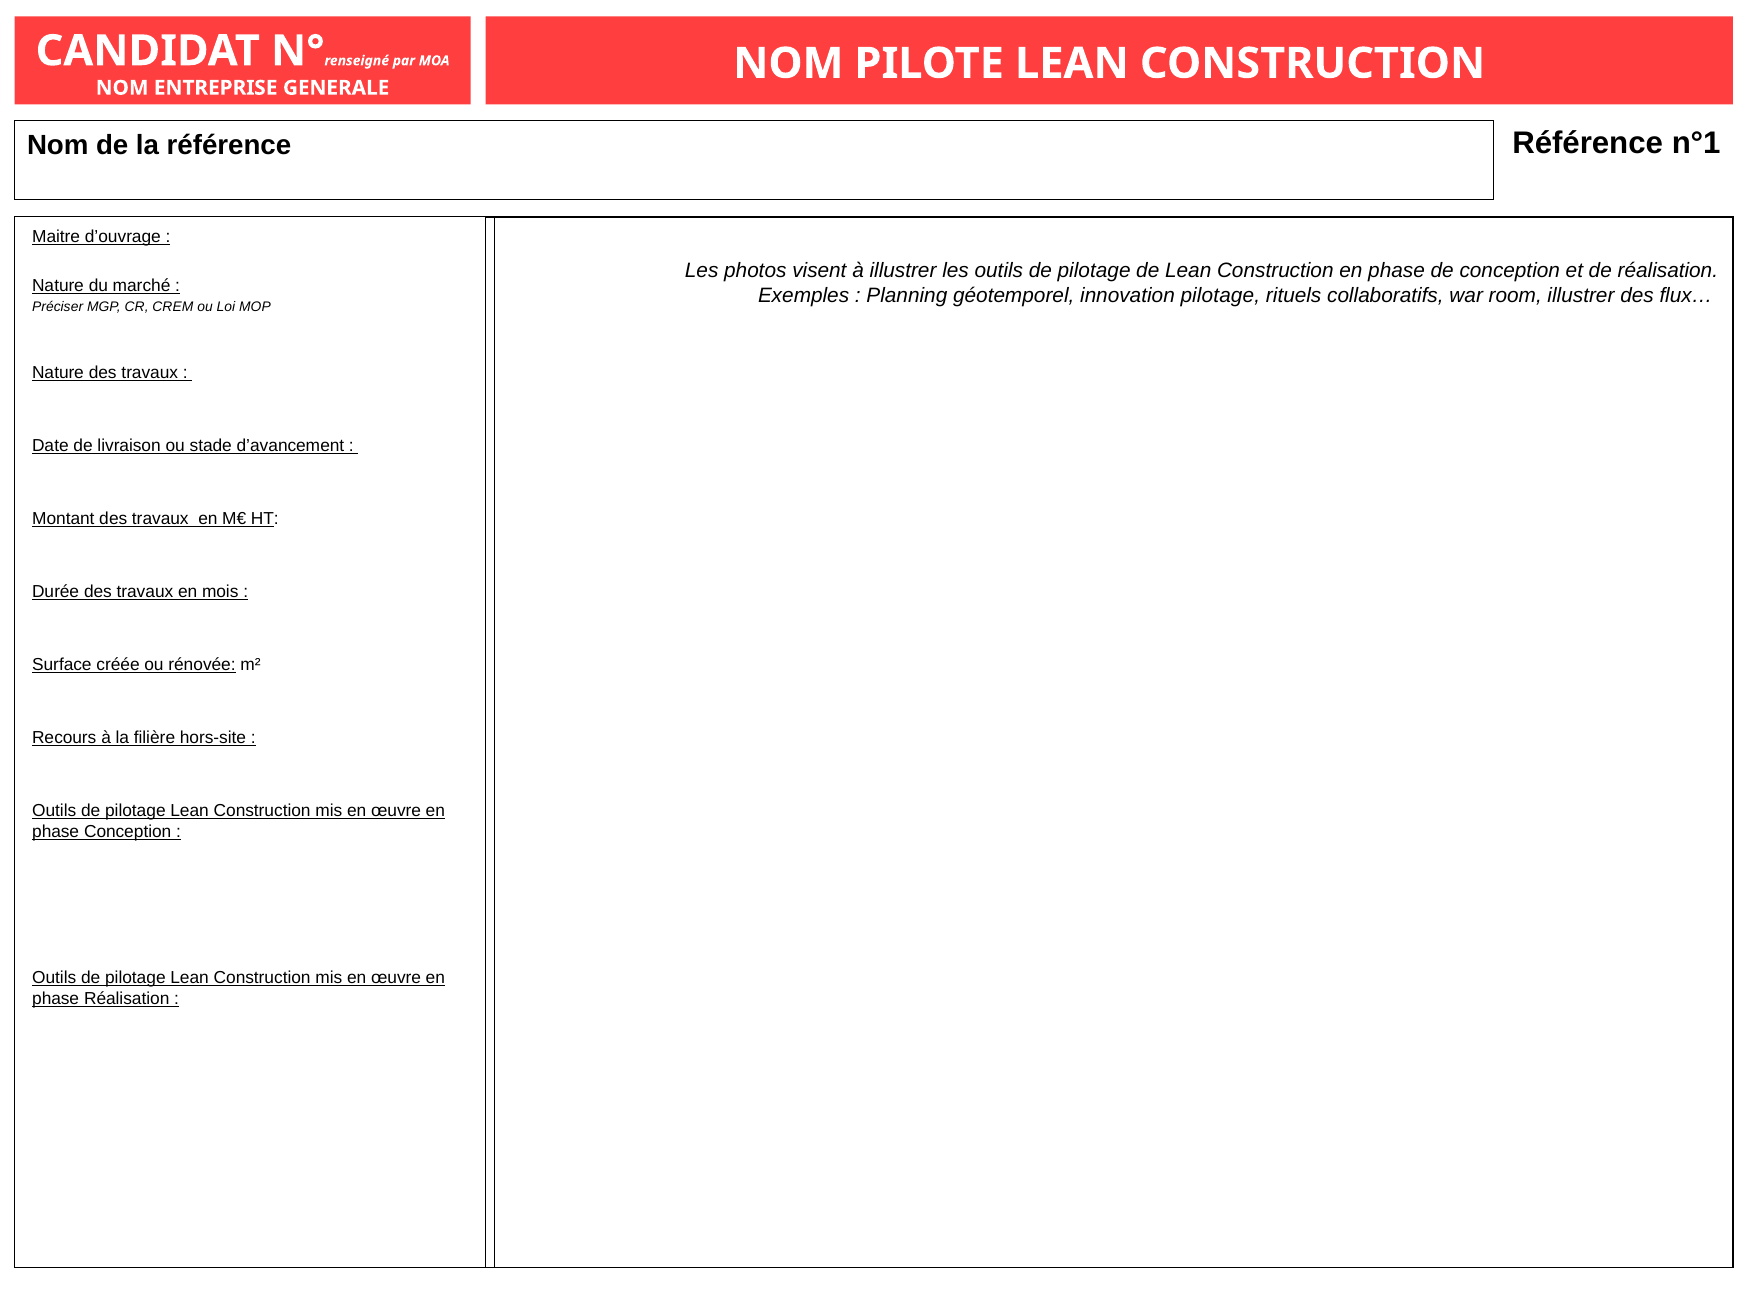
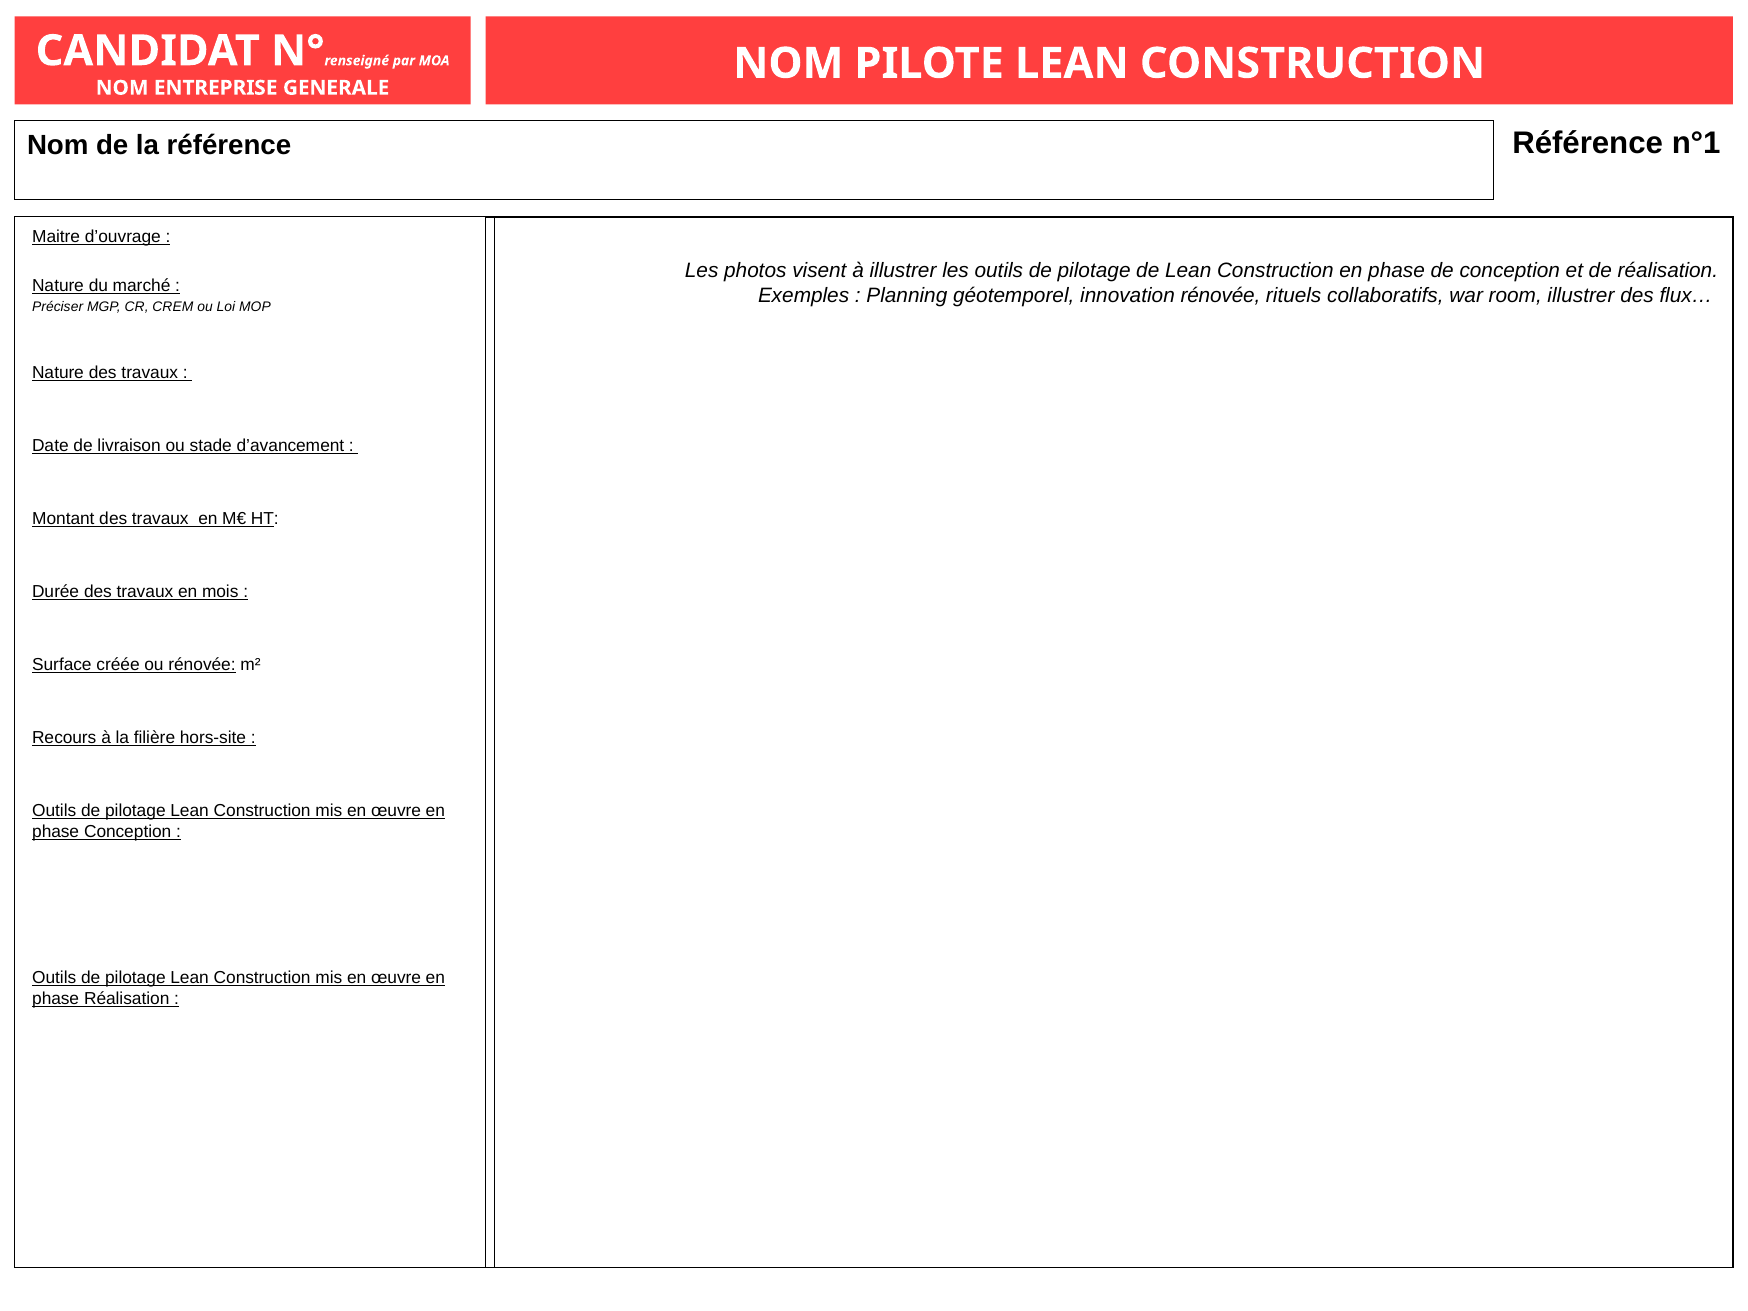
innovation pilotage: pilotage -> rénovée
